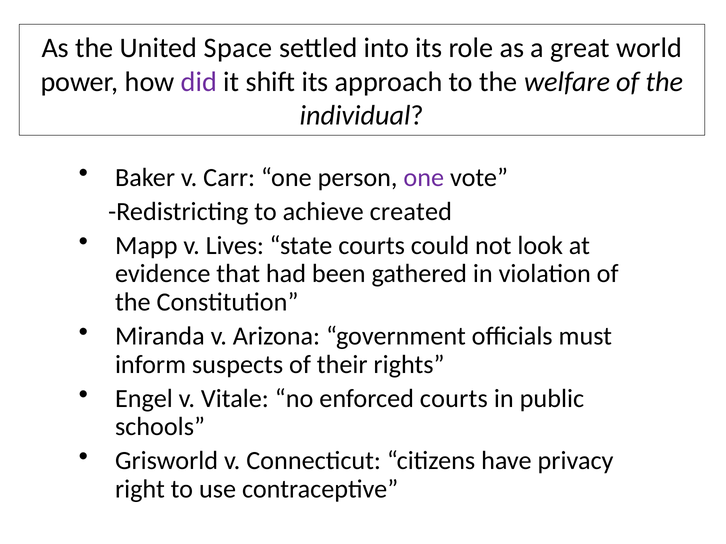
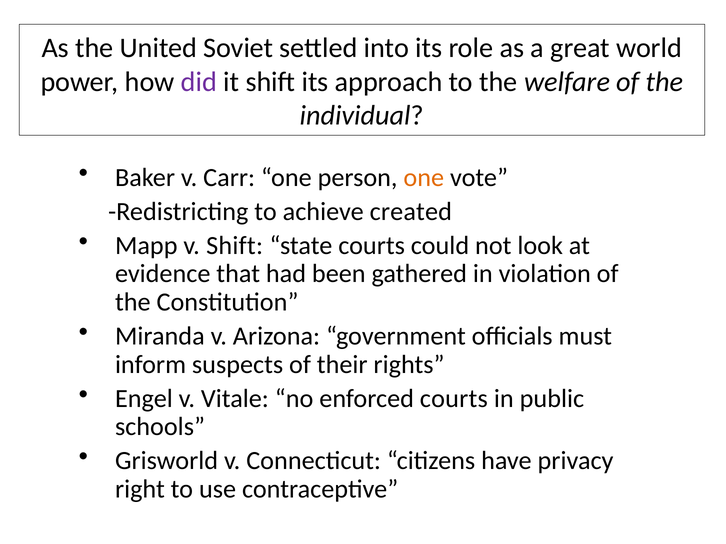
Space: Space -> Soviet
one at (424, 178) colour: purple -> orange
v Lives: Lives -> Shift
